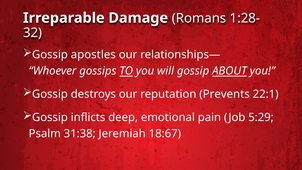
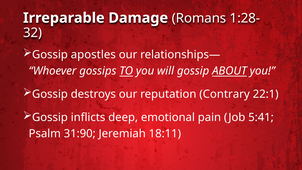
Prevents: Prevents -> Contrary
5:29: 5:29 -> 5:41
31:38: 31:38 -> 31:90
18:67: 18:67 -> 18:11
